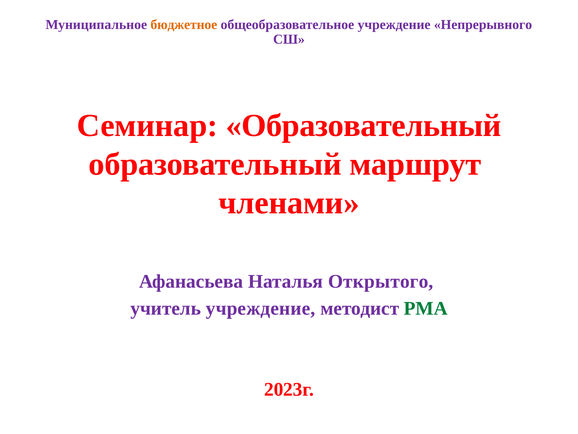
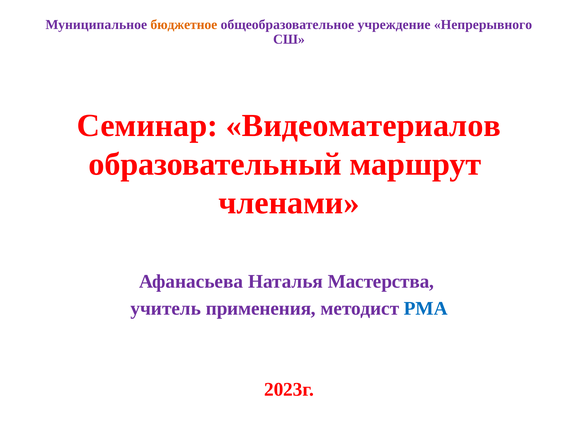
Семинар Образовательный: Образовательный -> Видеоматериалов
Открытого: Открытого -> Мастерства
учитель учреждение: учреждение -> применения
РМА colour: green -> blue
